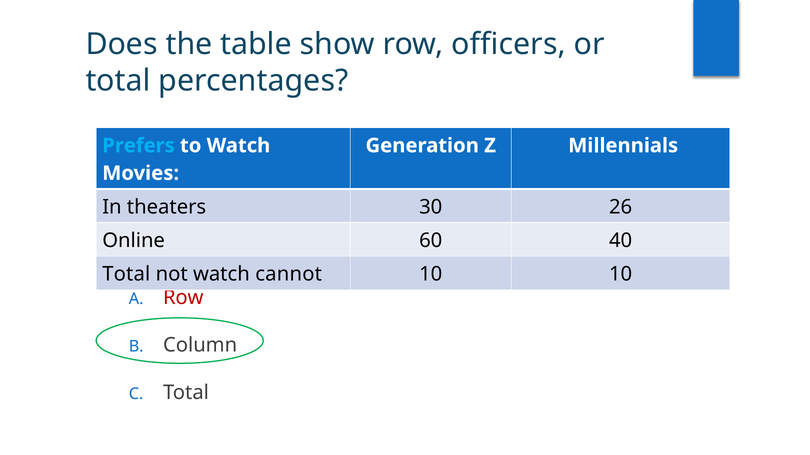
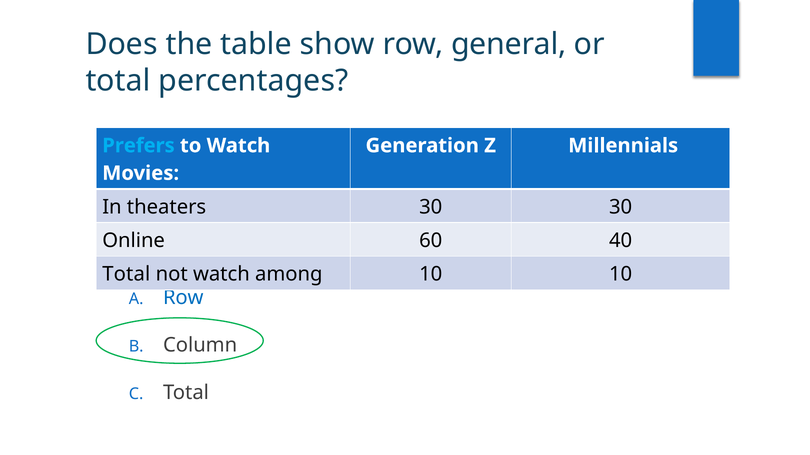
officers: officers -> general
30 26: 26 -> 30
cannot: cannot -> among
Row at (183, 298) colour: red -> blue
